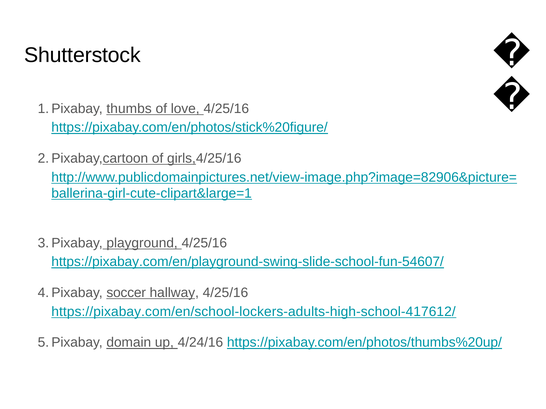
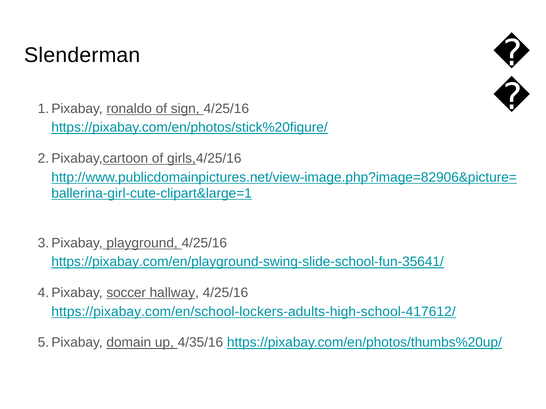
Shutterstock: Shutterstock -> Slenderman
thumbs: thumbs -> ronaldo
love: love -> sign
https://pixabay.com/en/playground-swing-slide-school-fun-54607/: https://pixabay.com/en/playground-swing-slide-school-fun-54607/ -> https://pixabay.com/en/playground-swing-slide-school-fun-35641/
4/24/16: 4/24/16 -> 4/35/16
